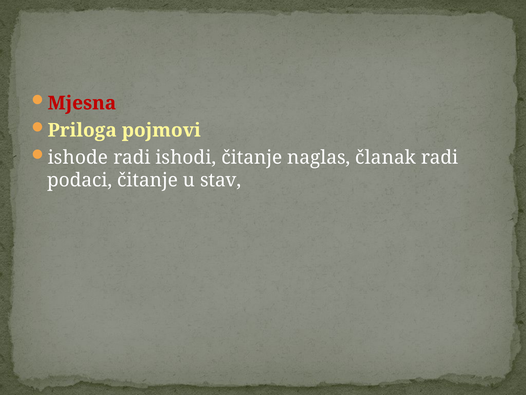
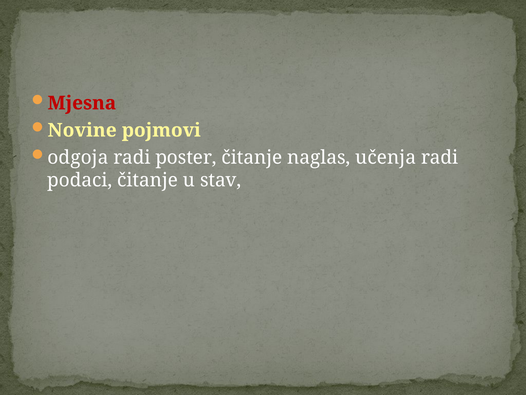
Priloga: Priloga -> Novine
ishode: ishode -> odgoja
ishodi: ishodi -> poster
članak: članak -> učenja
